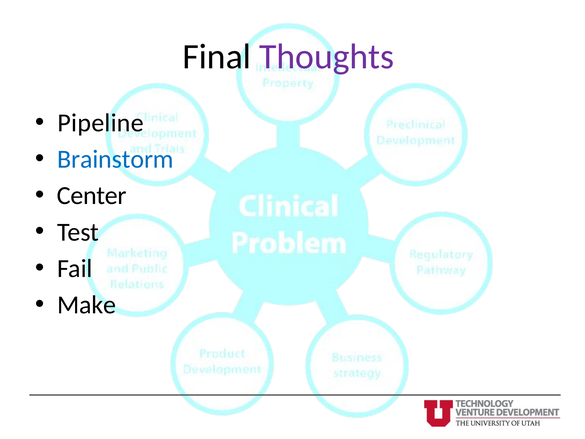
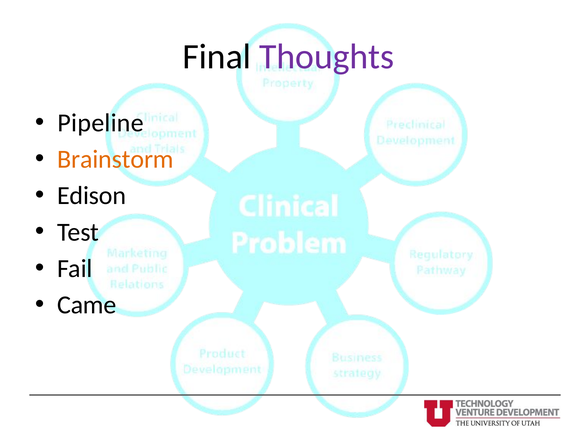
Brainstorm colour: blue -> orange
Center: Center -> Edison
Make: Make -> Came
